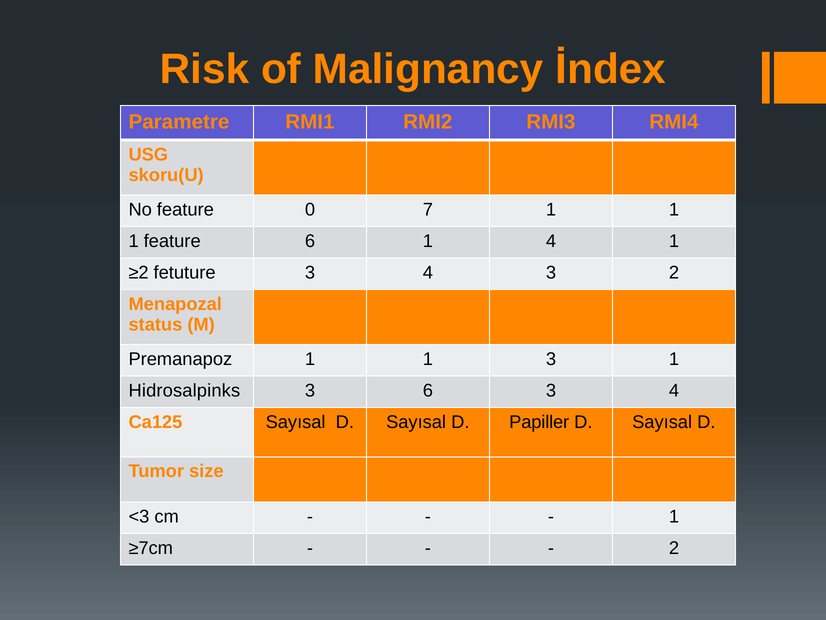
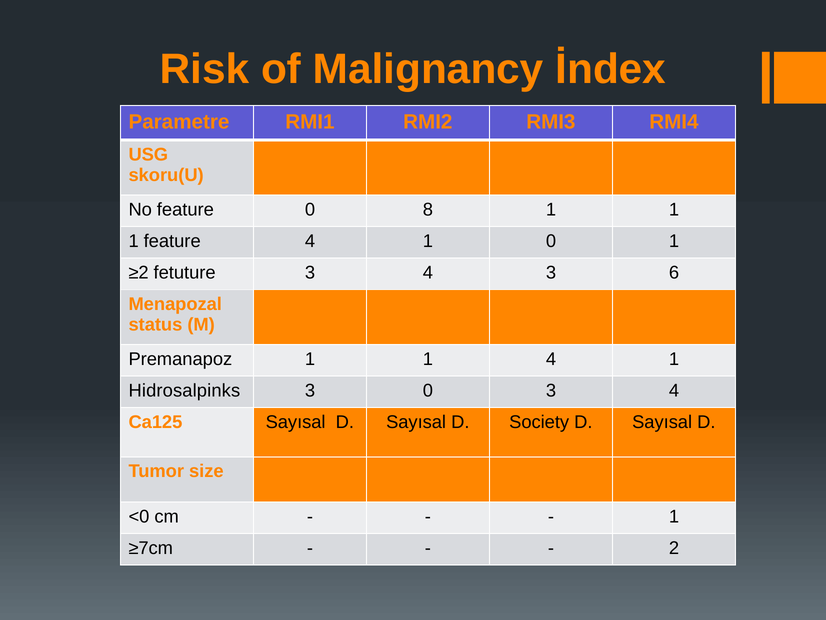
7: 7 -> 8
feature 6: 6 -> 4
1 4: 4 -> 0
3 2: 2 -> 6
1 3: 3 -> 4
3 6: 6 -> 0
Papiller: Papiller -> Society
<3: <3 -> <0
